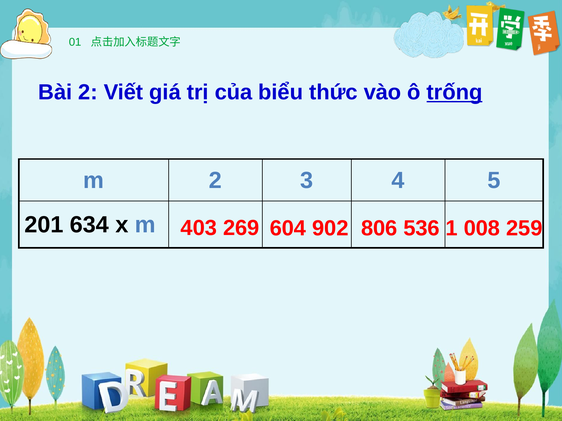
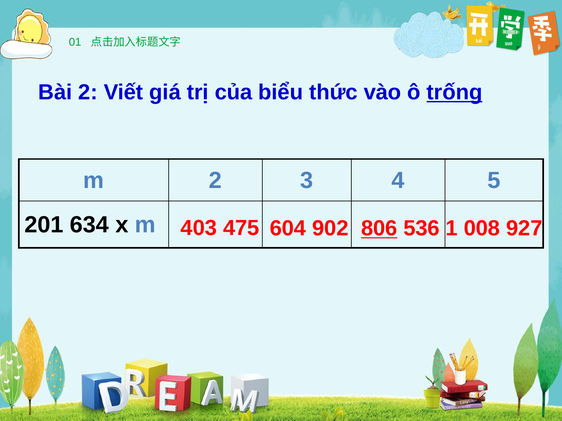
269: 269 -> 475
806 underline: none -> present
259: 259 -> 927
